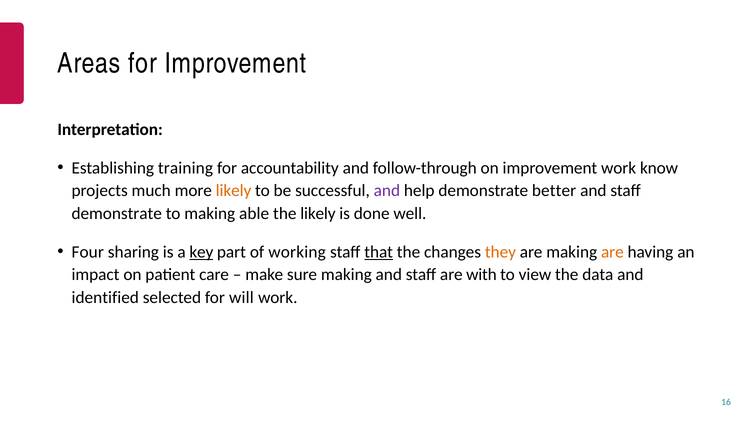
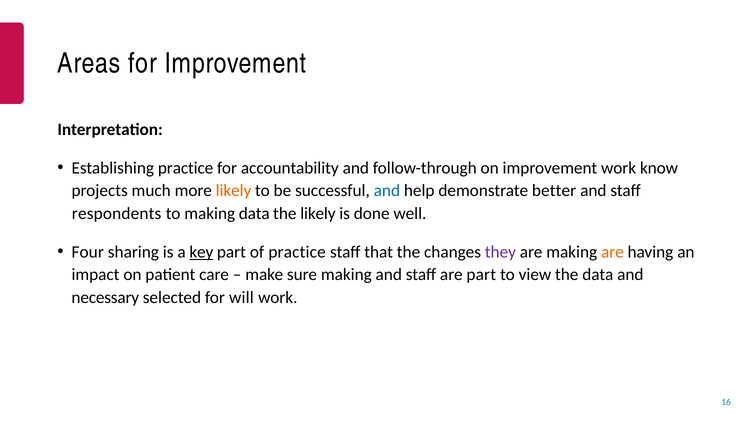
Establishing training: training -> practice
and at (387, 190) colour: purple -> blue
demonstrate at (117, 213): demonstrate -> respondents
making able: able -> data
of working: working -> practice
that underline: present -> none
they colour: orange -> purple
are with: with -> part
identified: identified -> necessary
